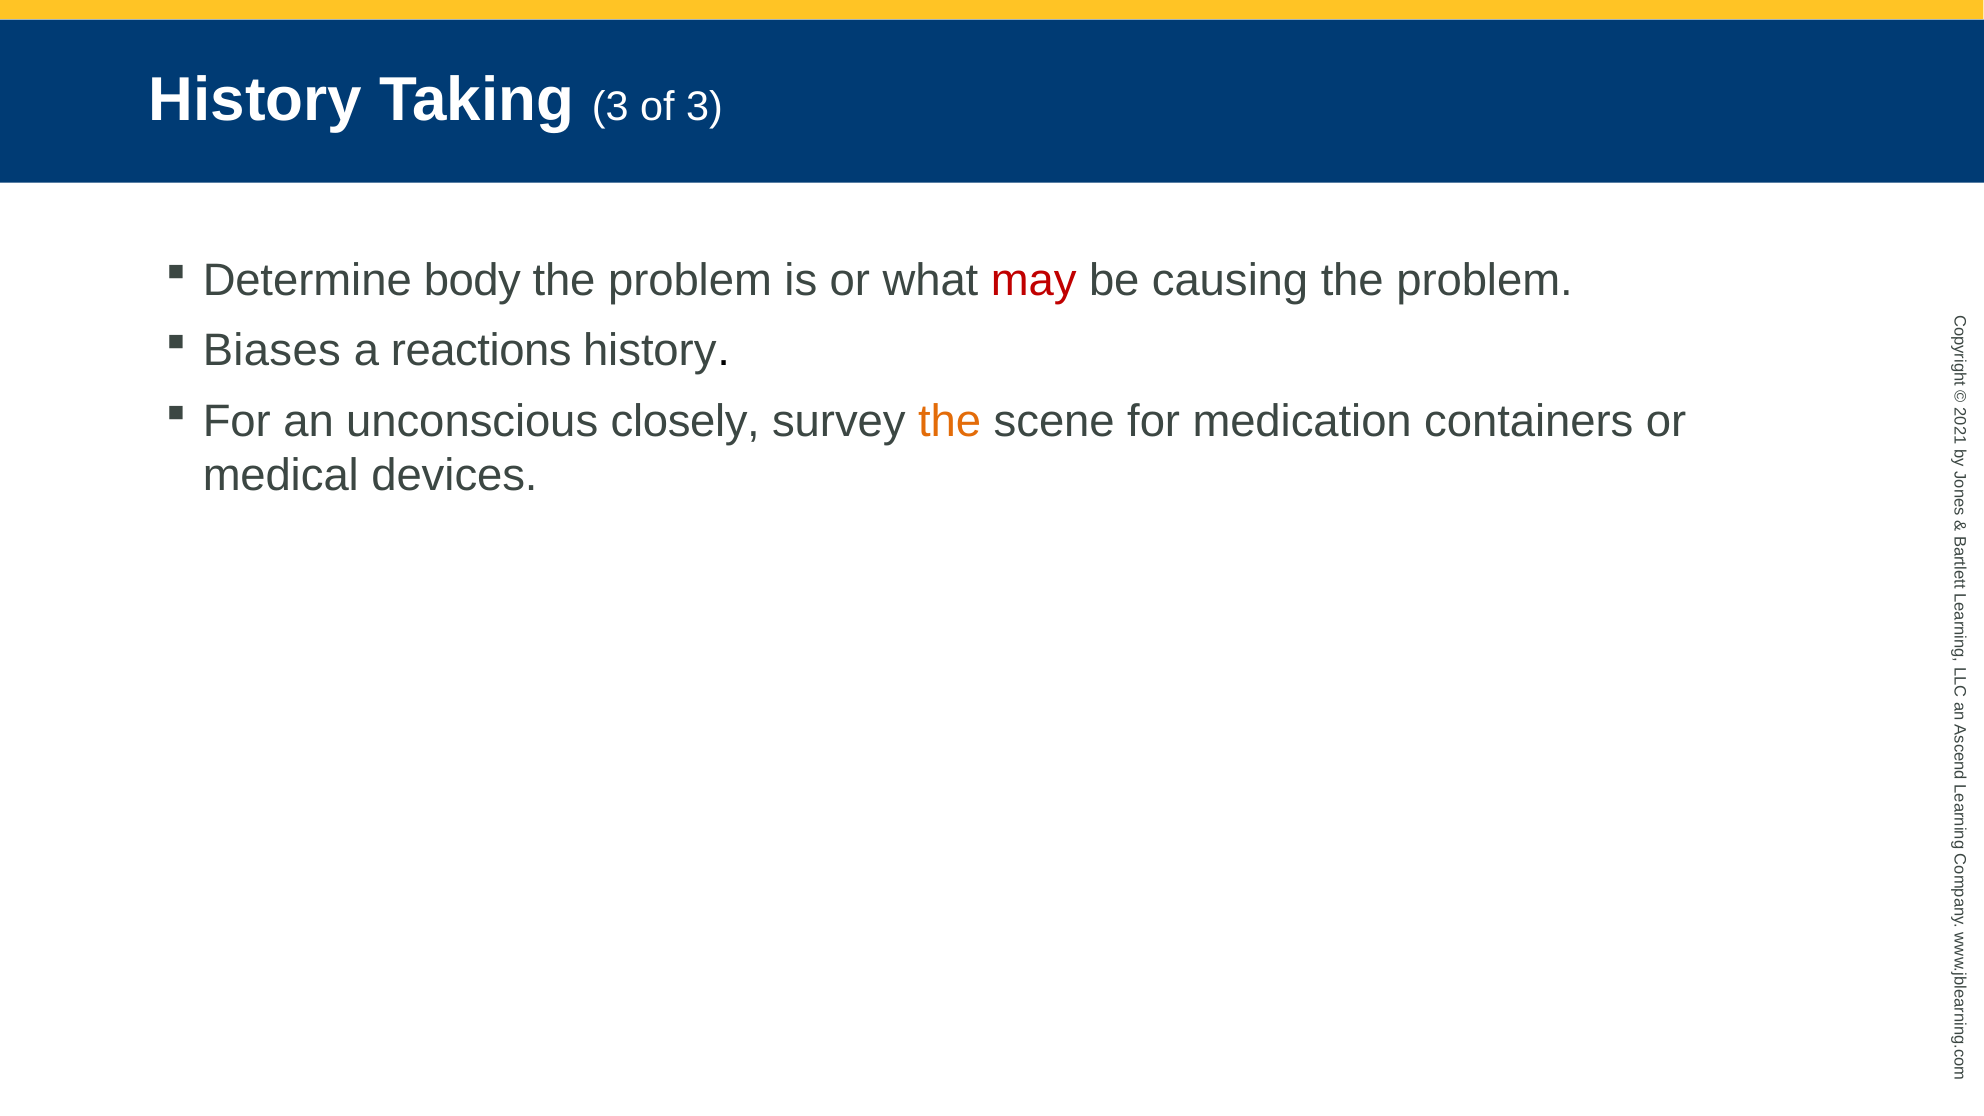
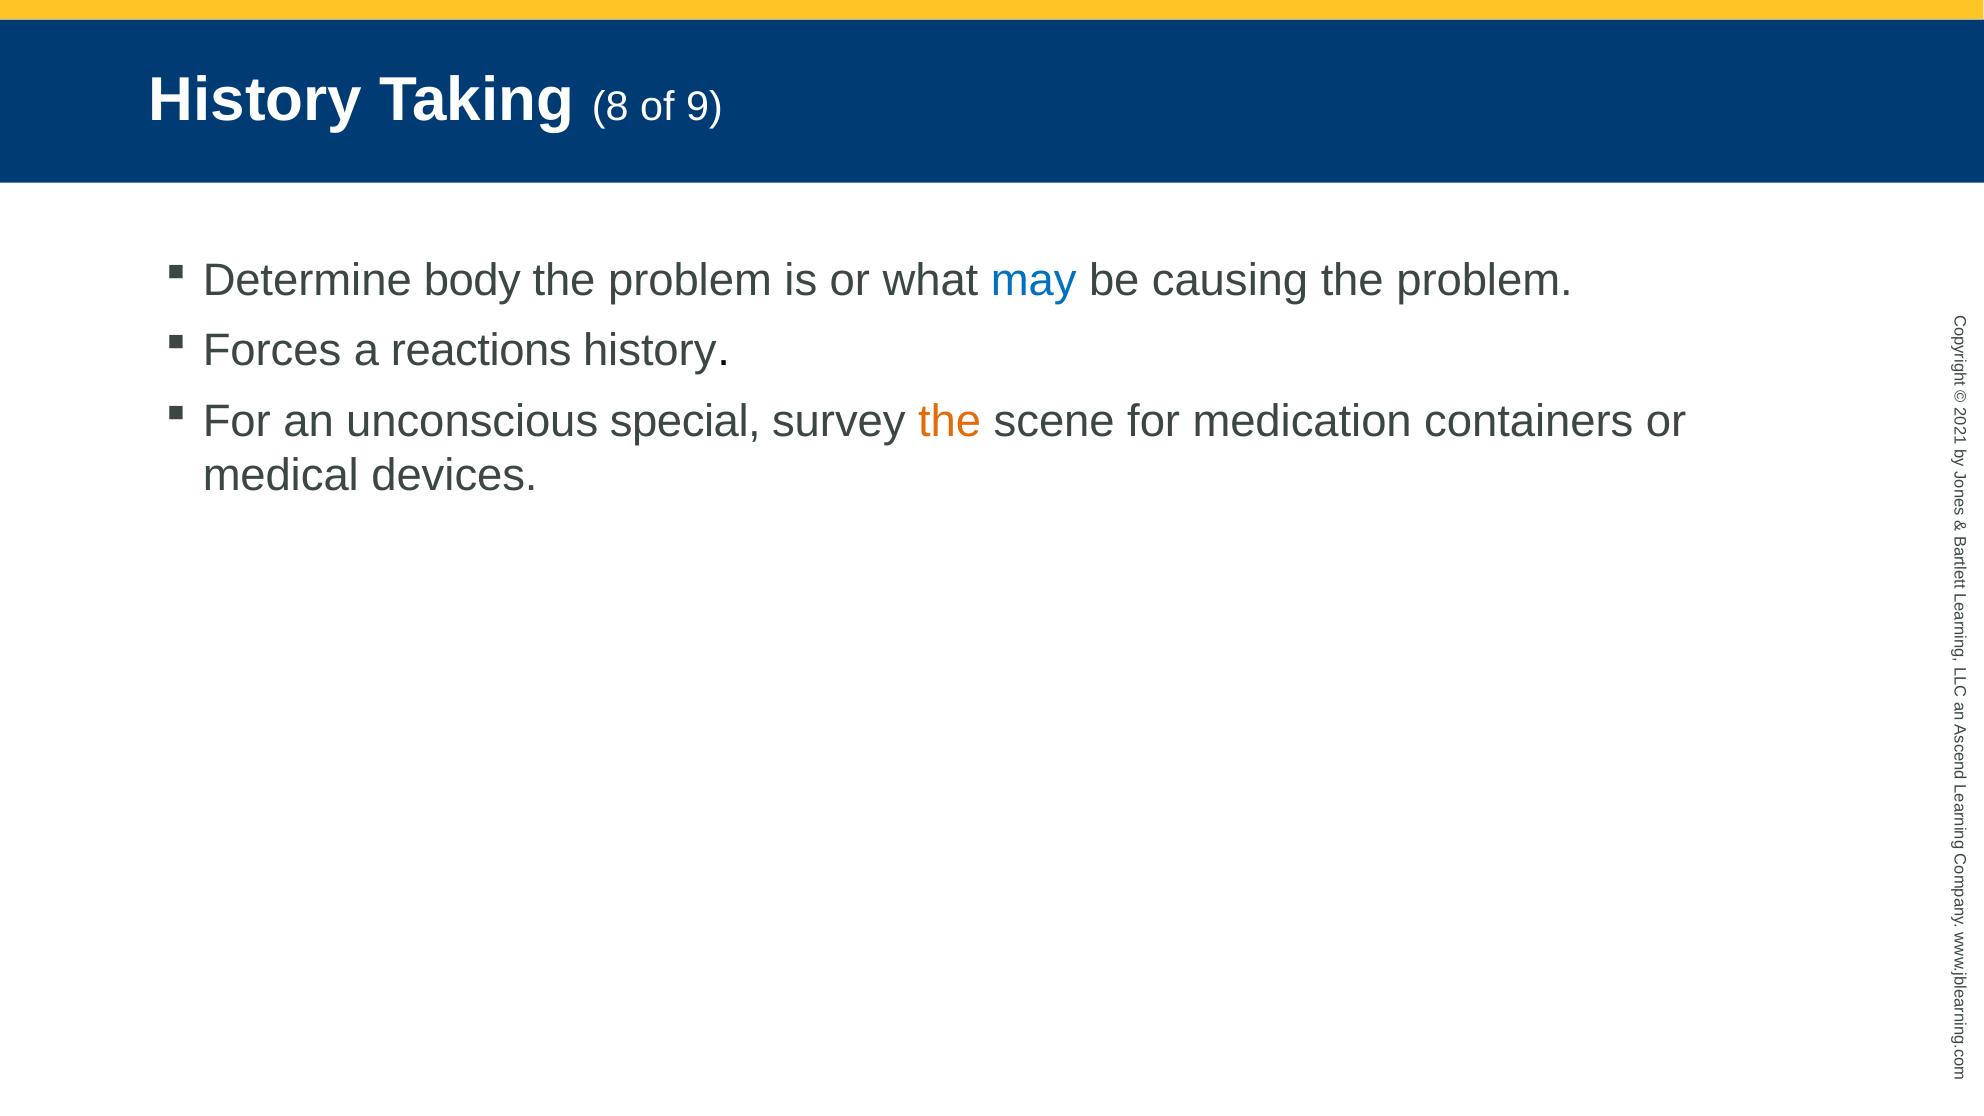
Taking 3: 3 -> 8
of 3: 3 -> 9
may colour: red -> blue
Biases: Biases -> Forces
closely: closely -> special
